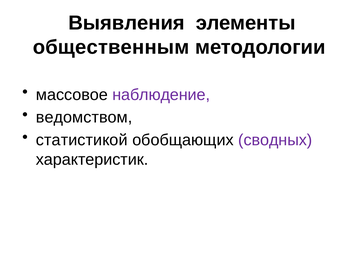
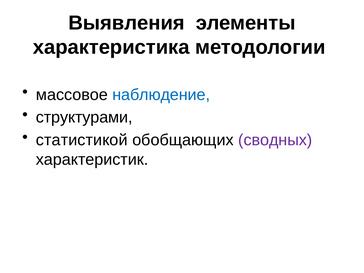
общественным: общественным -> характеристика
наблюдение colour: purple -> blue
ведомством: ведомством -> структурами
